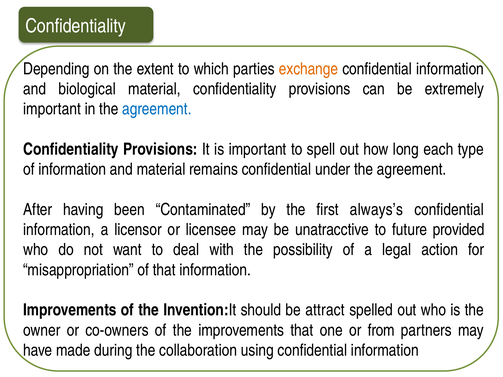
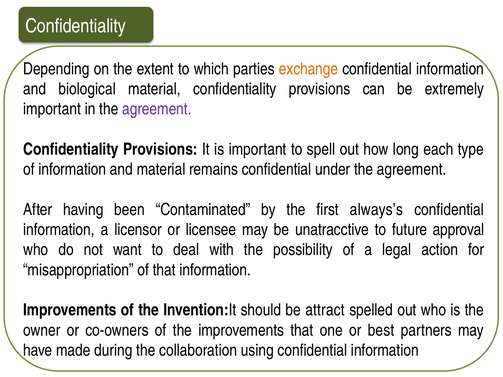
agreement at (157, 109) colour: blue -> purple
provided: provided -> approval
from: from -> best
